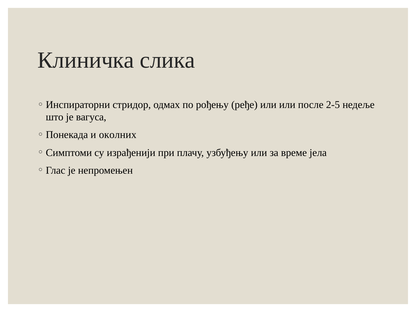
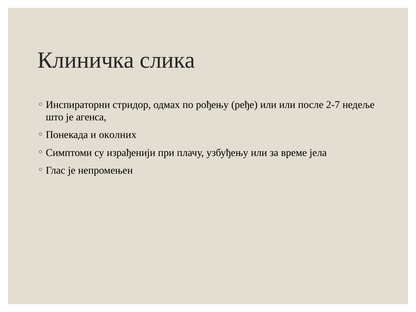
2-5: 2-5 -> 2-7
вагуса: вагуса -> агенса
